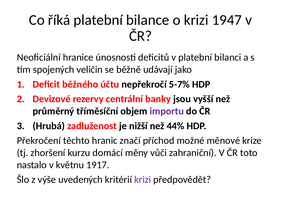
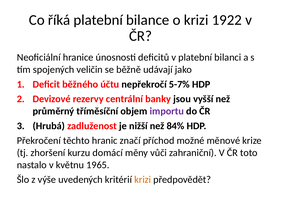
1947: 1947 -> 1922
44%: 44% -> 84%
1917: 1917 -> 1965
krizi at (143, 179) colour: purple -> orange
